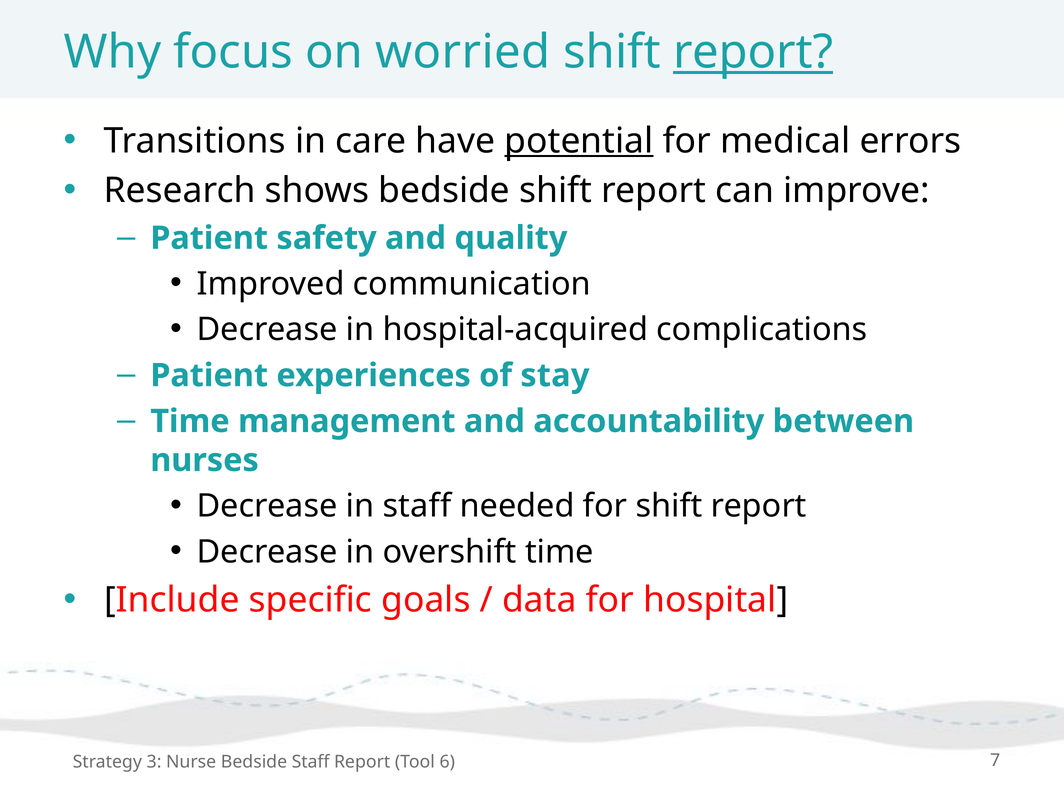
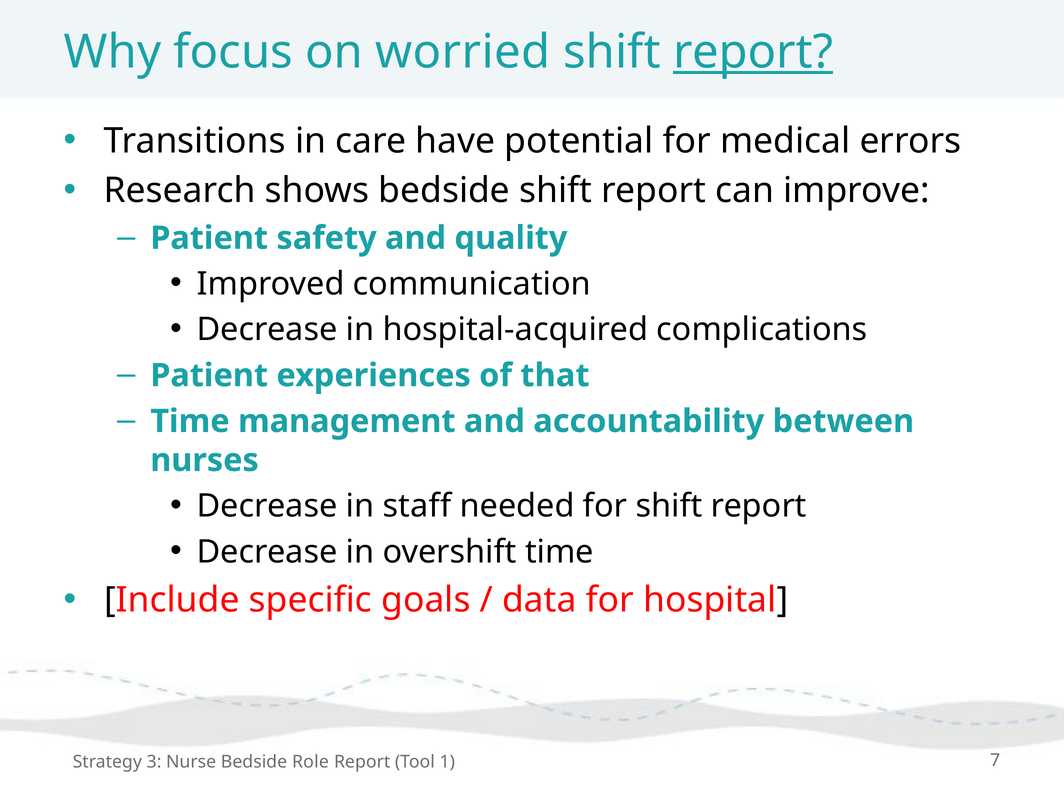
potential underline: present -> none
stay: stay -> that
Bedside Staff: Staff -> Role
6: 6 -> 1
